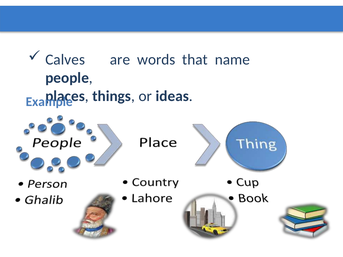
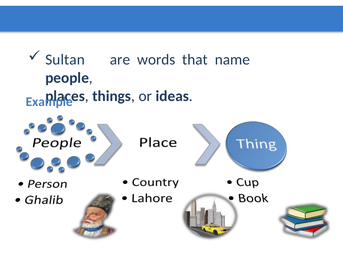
Calves: Calves -> Sultan
